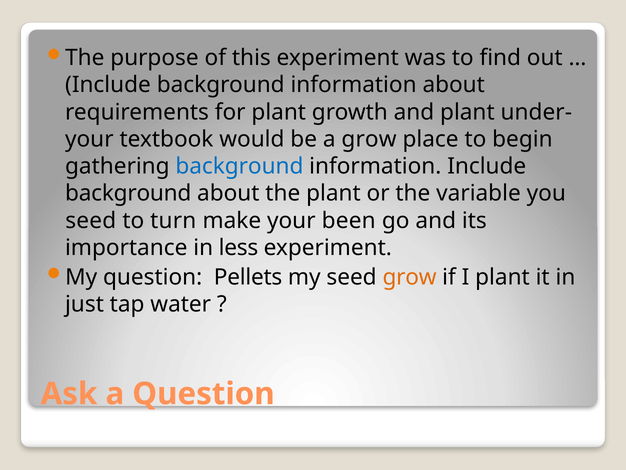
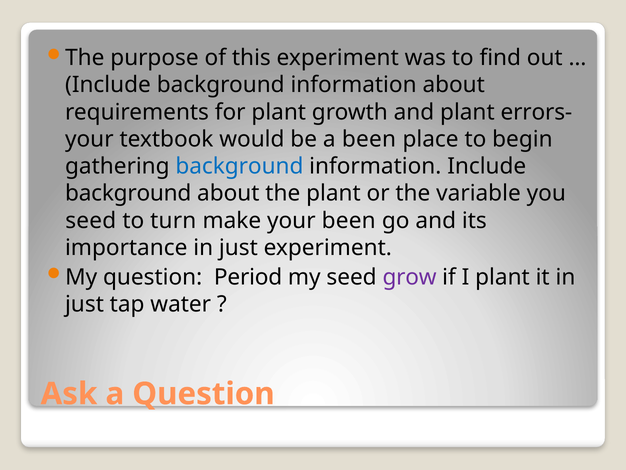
under-: under- -> errors-
a grow: grow -> been
importance in less: less -> just
Pellets: Pellets -> Period
grow at (410, 277) colour: orange -> purple
